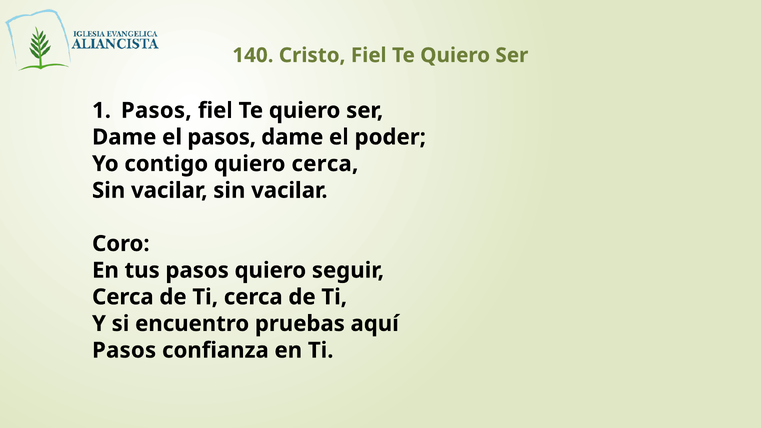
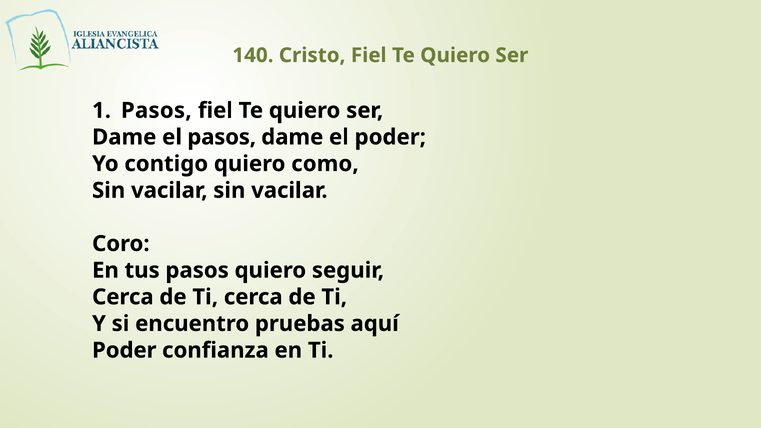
quiero cerca: cerca -> como
Pasos at (124, 350): Pasos -> Poder
